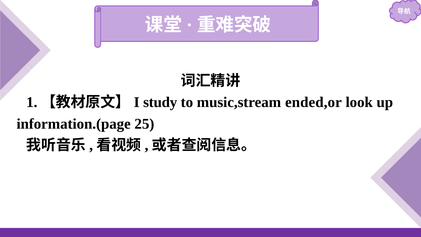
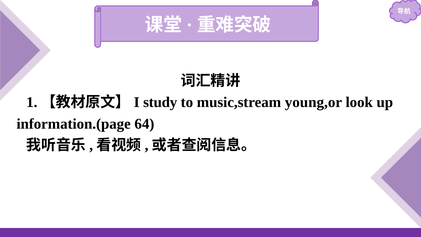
ended,or: ended,or -> young,or
25: 25 -> 64
